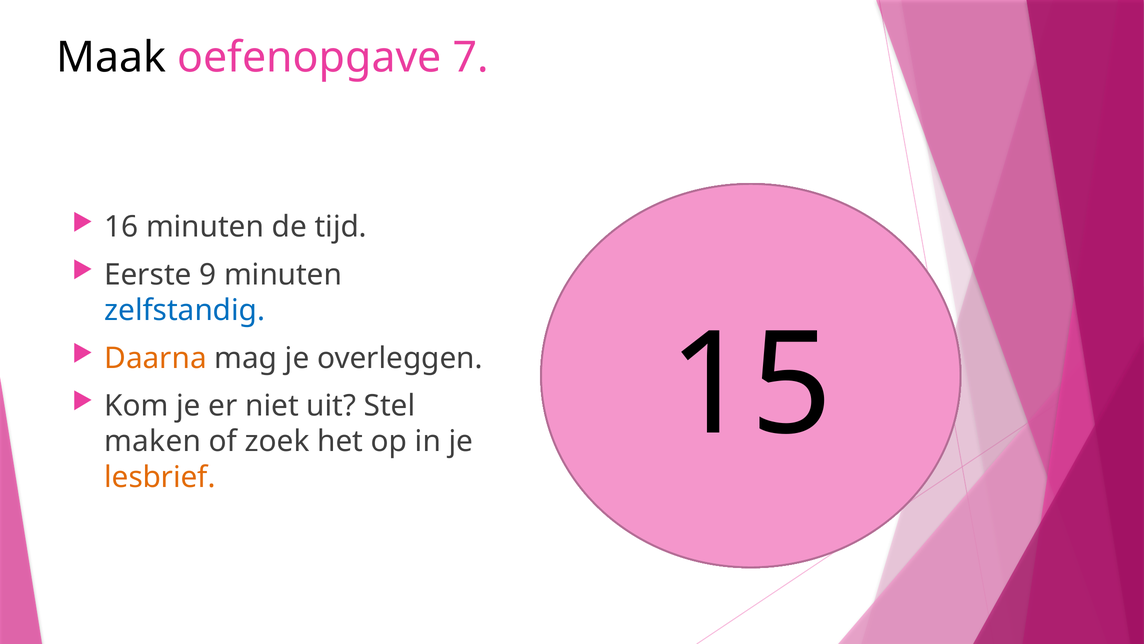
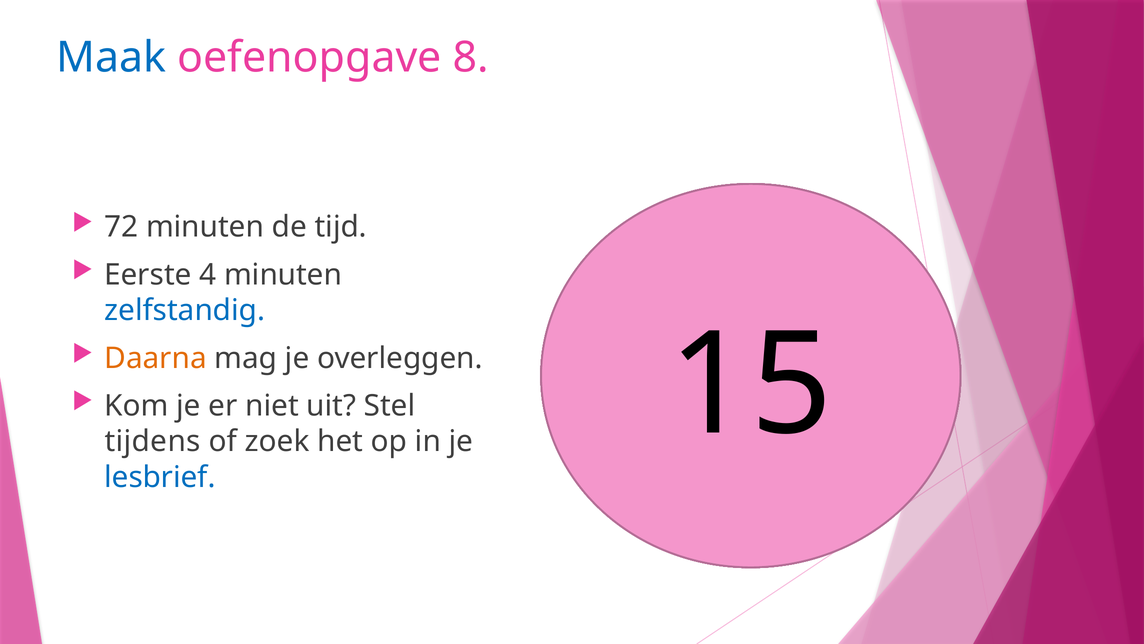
Maak colour: black -> blue
7: 7 -> 8
16: 16 -> 72
9: 9 -> 4
maken: maken -> tijdens
lesbrief colour: orange -> blue
